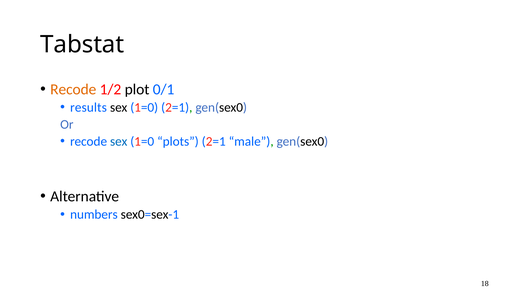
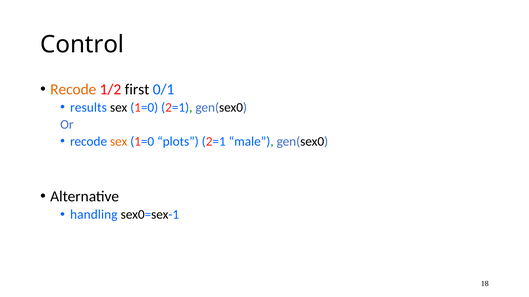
Tabstat: Tabstat -> Control
plot: plot -> first
sex at (119, 142) colour: blue -> orange
numbers: numbers -> handling
